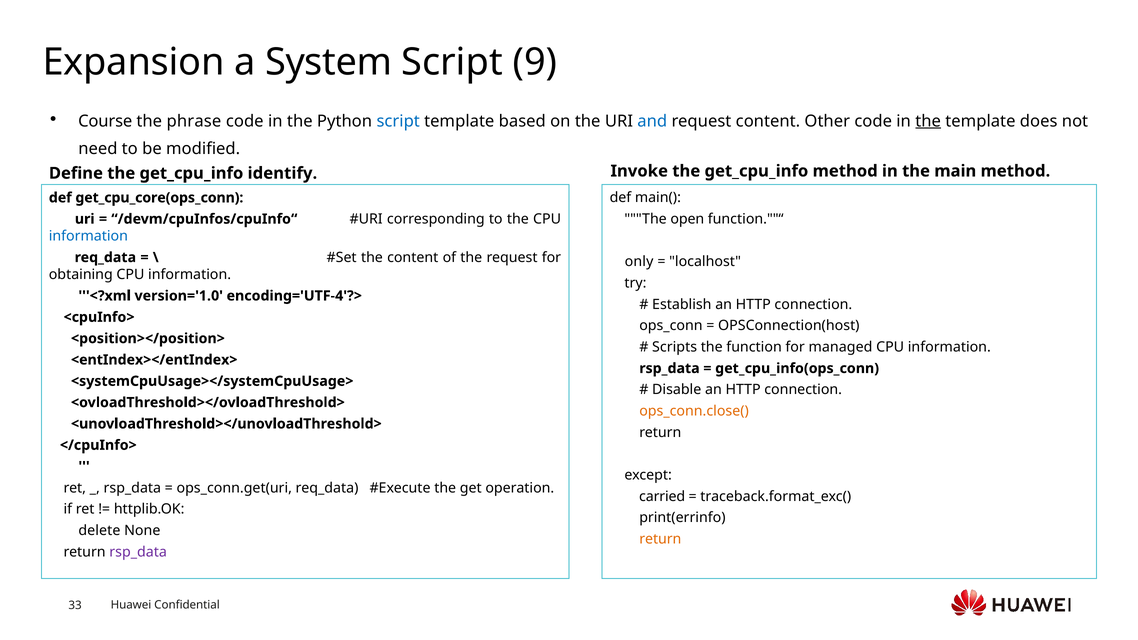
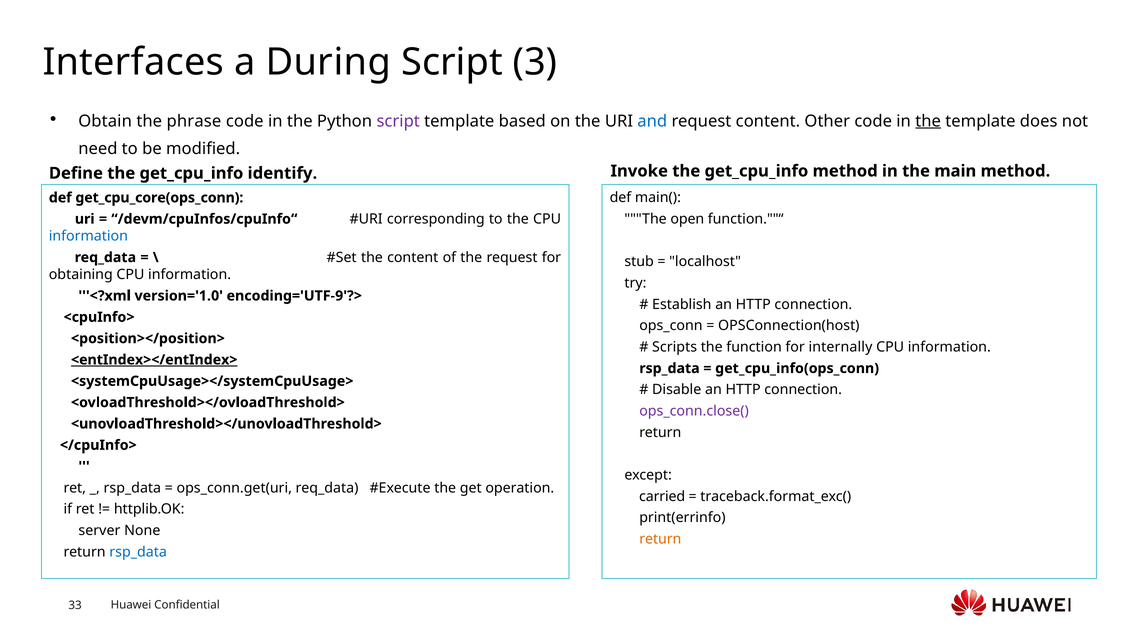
Expansion: Expansion -> Interfaces
System: System -> During
9: 9 -> 3
Course: Course -> Obtain
script at (398, 121) colour: blue -> purple
only: only -> stub
encoding='UTF-4'?>: encoding='UTF-4'?> -> encoding='UTF-9'?>
managed: managed -> internally
<entIndex></entIndex> underline: none -> present
ops_conn.close( colour: orange -> purple
delete: delete -> server
rsp_data at (138, 552) colour: purple -> blue
